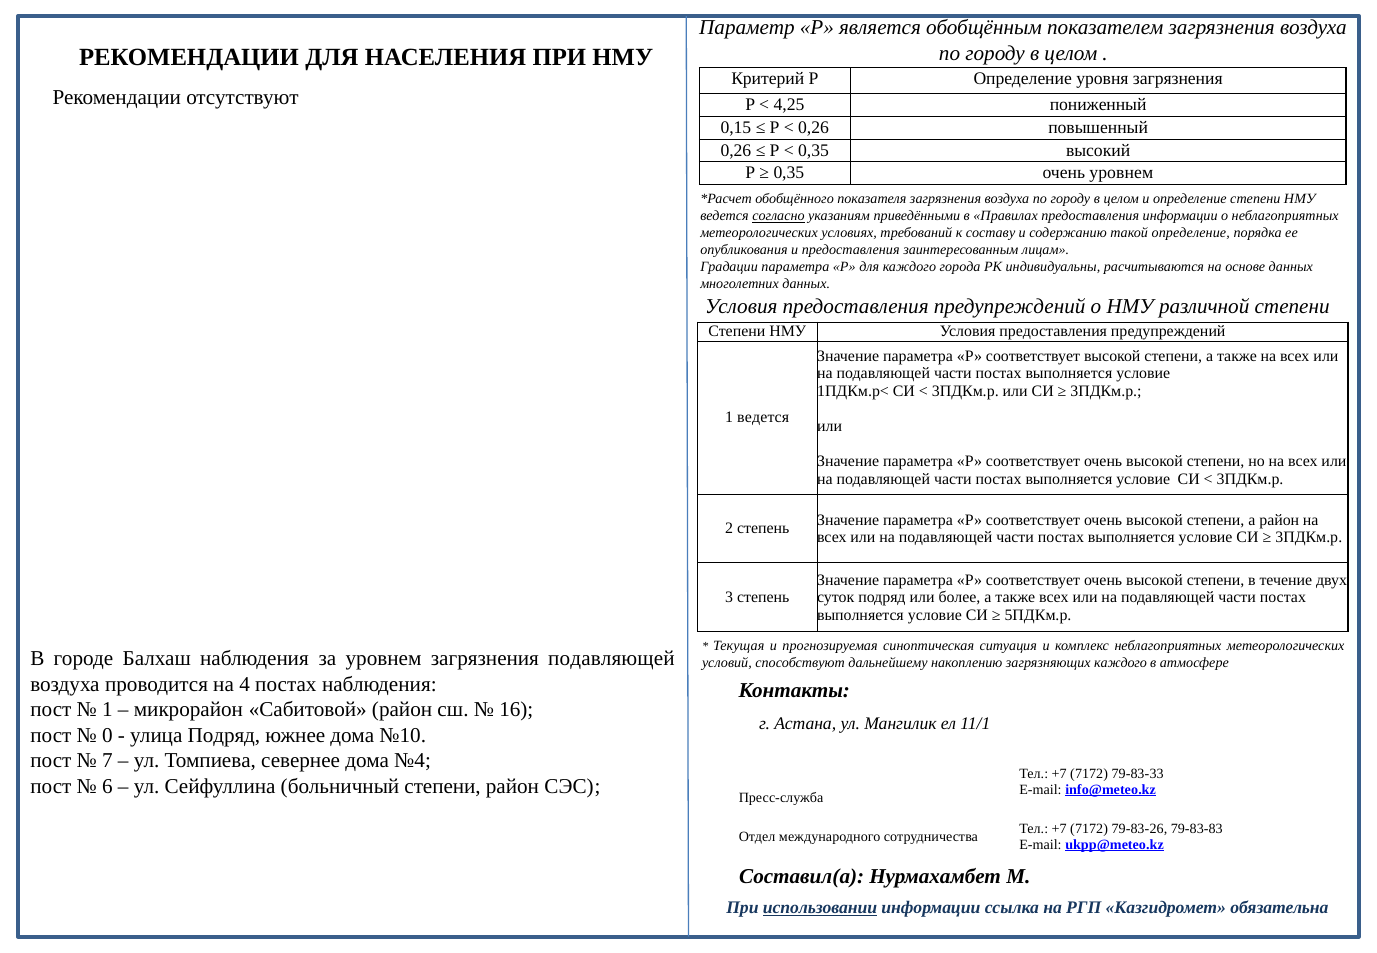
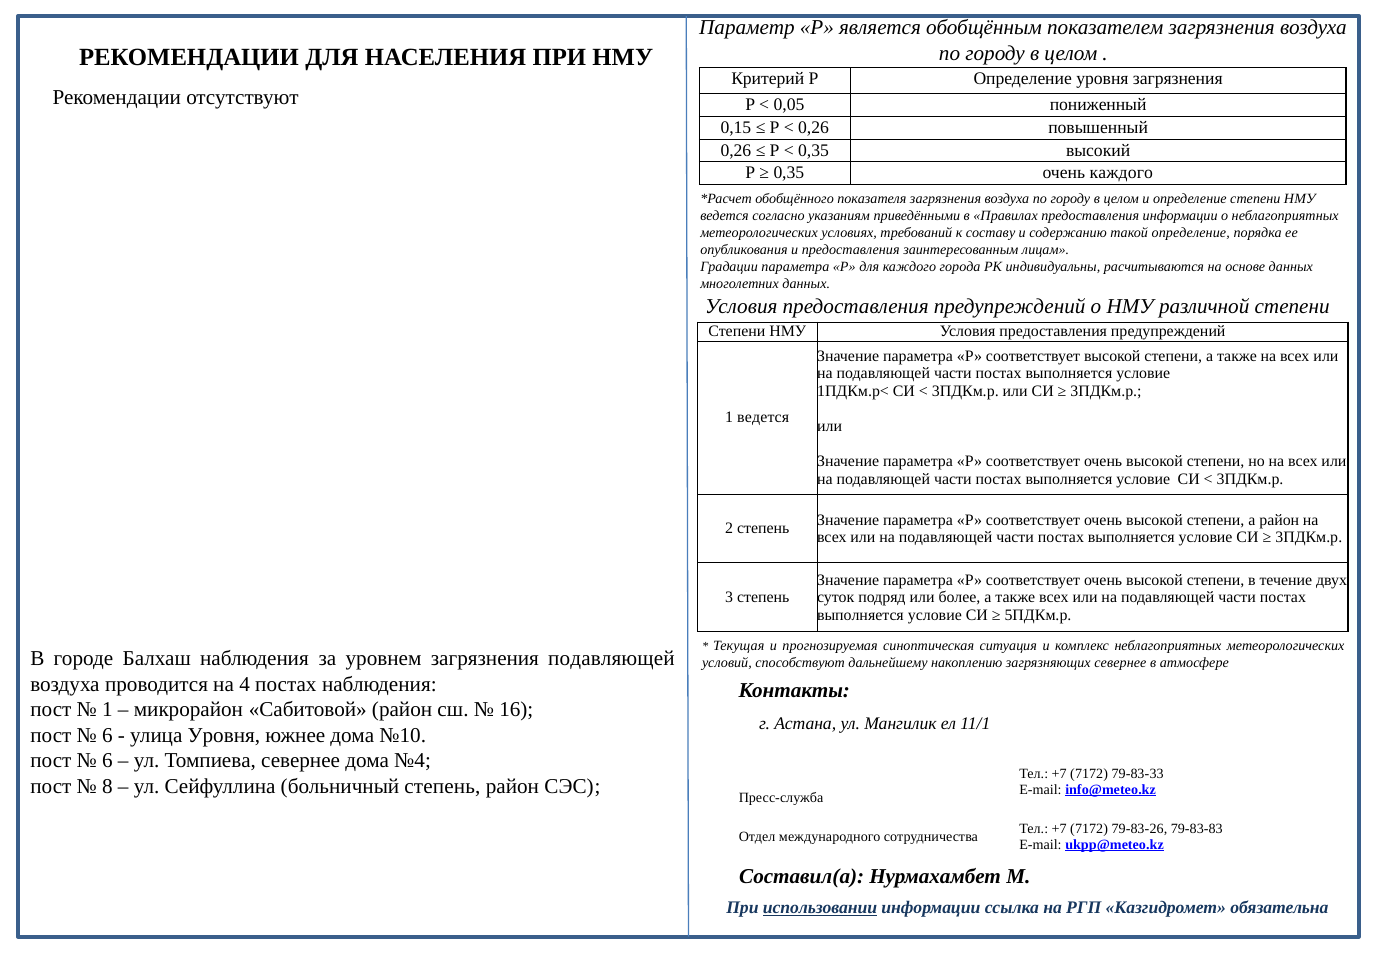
4,25: 4,25 -> 0,05
очень уровнем: уровнем -> каждого
согласно underline: present -> none
загрязняющих каждого: каждого -> севернее
0 at (107, 735): 0 -> 6
улица Подряд: Подряд -> Уровня
7 at (107, 761): 7 -> 6
6: 6 -> 8
больничный степени: степени -> степень
